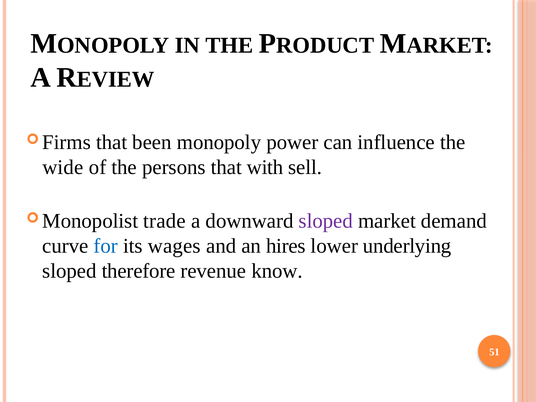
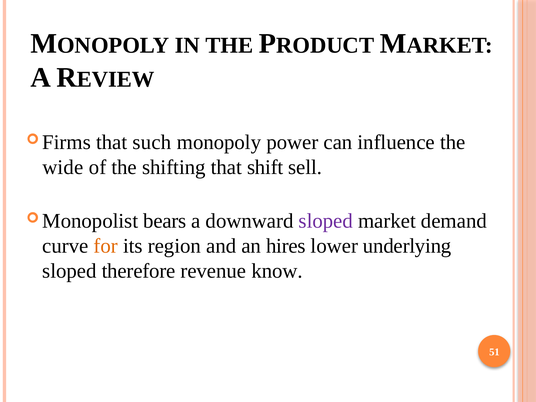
been: been -> such
persons: persons -> shifting
with: with -> shift
trade: trade -> bears
for colour: blue -> orange
wages: wages -> region
